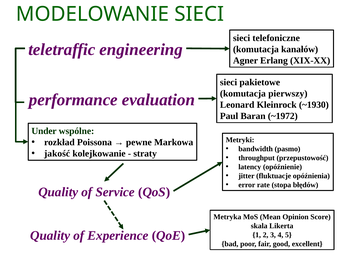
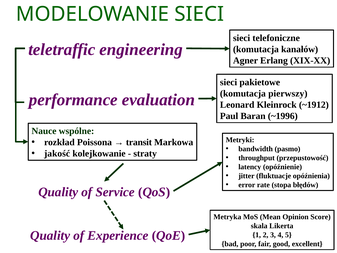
~1930: ~1930 -> ~1912
~1972: ~1972 -> ~1996
Under: Under -> Nauce
pewne: pewne -> transit
